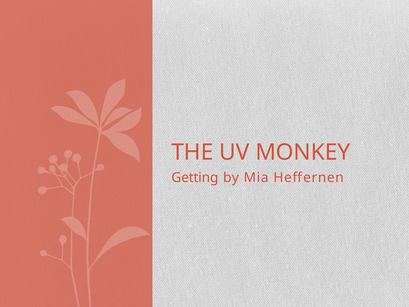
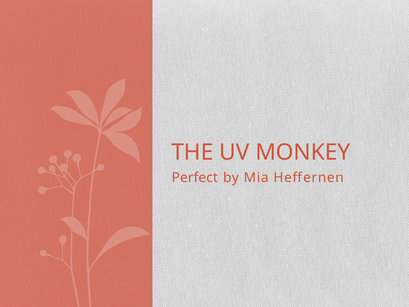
Getting: Getting -> Perfect
